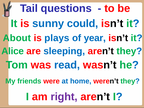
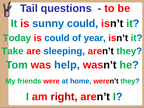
About: About -> Today
is plays: plays -> could
Alice: Alice -> Take
read: read -> help
right colour: purple -> red
